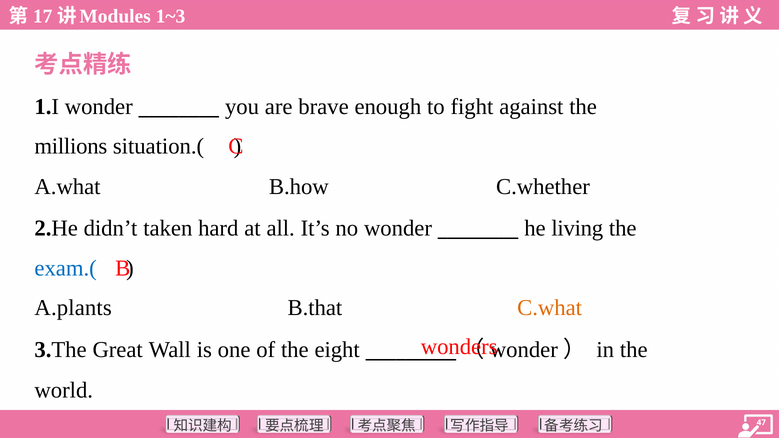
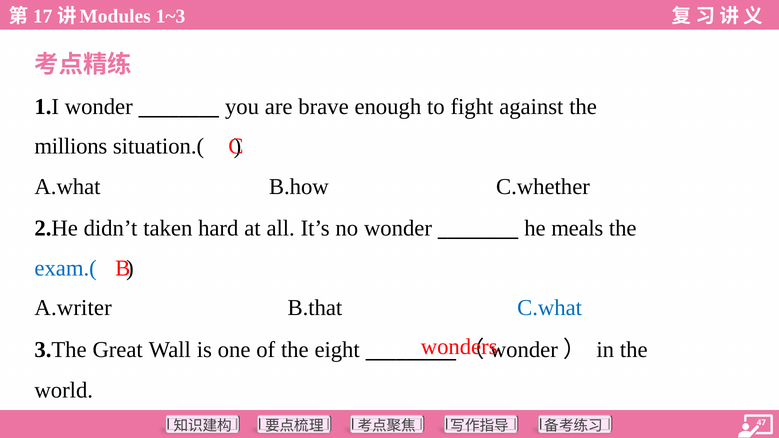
living: living -> meals
A.plants: A.plants -> A.writer
C.what colour: orange -> blue
